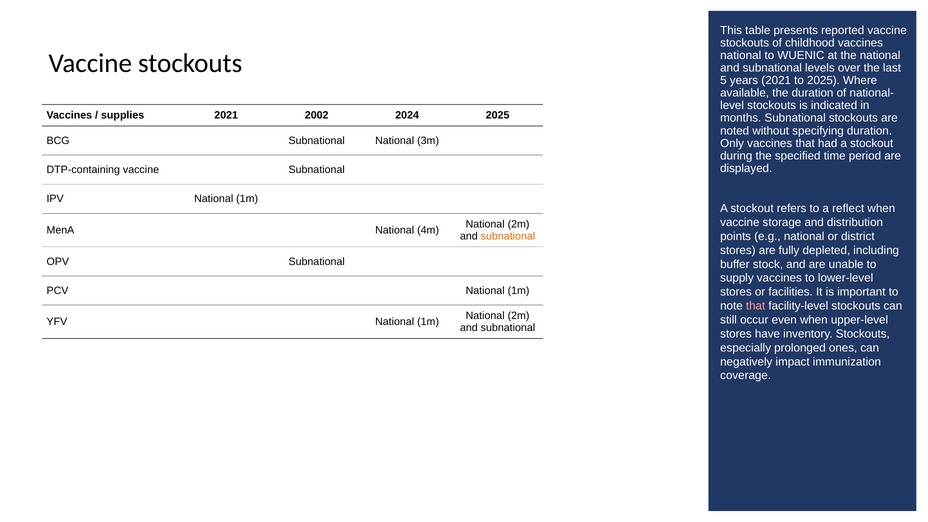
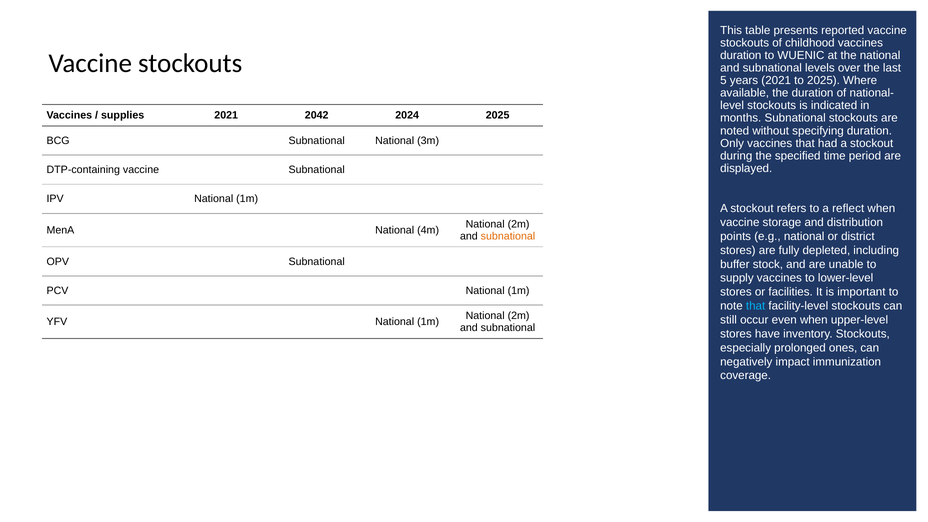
national at (741, 56): national -> duration
2002: 2002 -> 2042
that at (756, 306) colour: pink -> light blue
